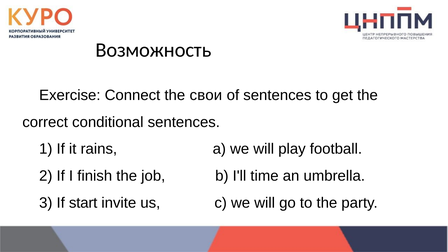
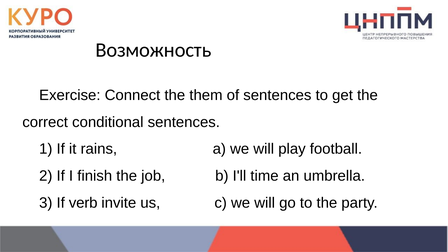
свои: свои -> them
start: start -> verb
